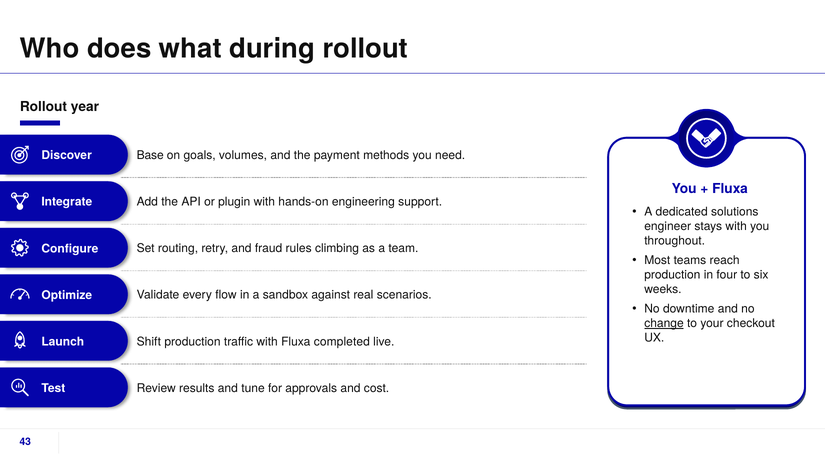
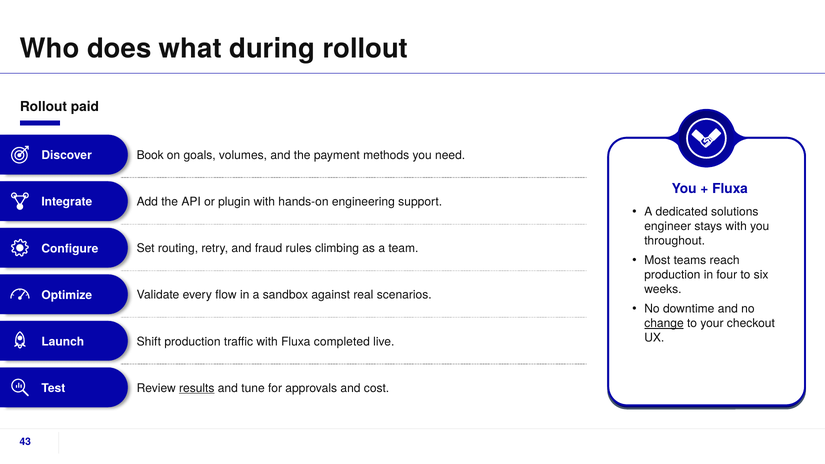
year: year -> paid
Base: Base -> Book
results underline: none -> present
